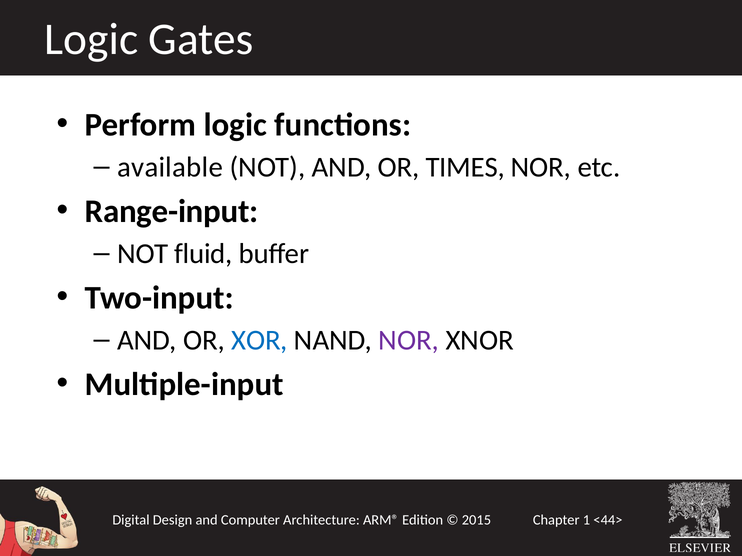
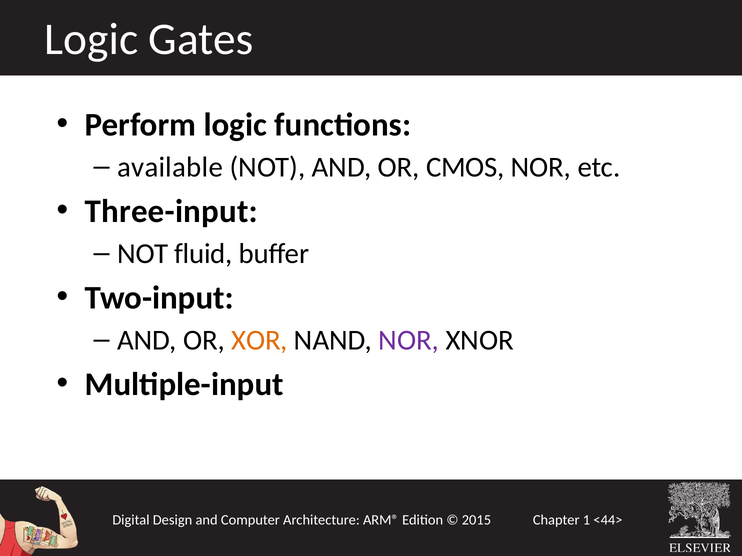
TIMES: TIMES -> CMOS
Range-input: Range-input -> Three-input
XOR colour: blue -> orange
